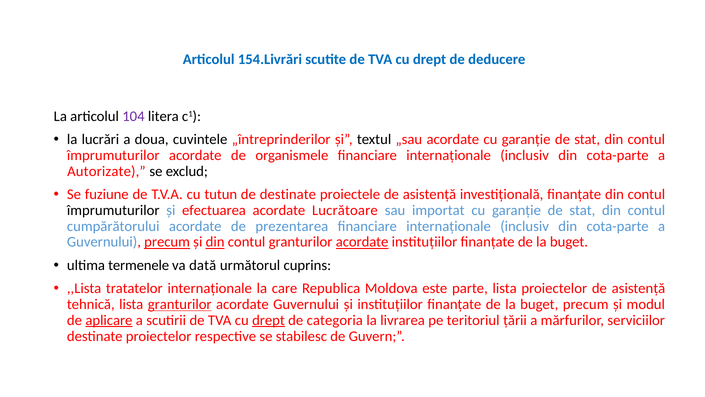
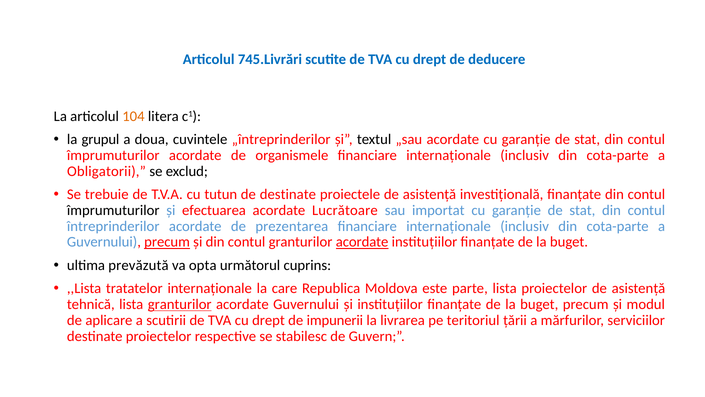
154.Livrări: 154.Livrări -> 745.Livrări
104 colour: purple -> orange
lucrări: lucrări -> grupul
Autorizate: Autorizate -> Obligatorii
fuziune: fuziune -> trebuie
cumpărătorului: cumpărătorului -> întreprinderilor
din at (215, 242) underline: present -> none
termenele: termenele -> prevăzută
dată: dată -> opta
aplicare underline: present -> none
drept at (268, 320) underline: present -> none
categoria: categoria -> impunerii
